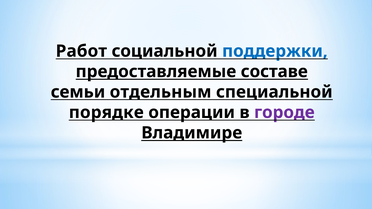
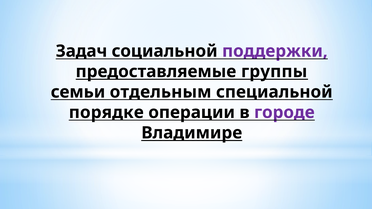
Работ: Работ -> Задач
поддержки colour: blue -> purple
составе: составе -> группы
